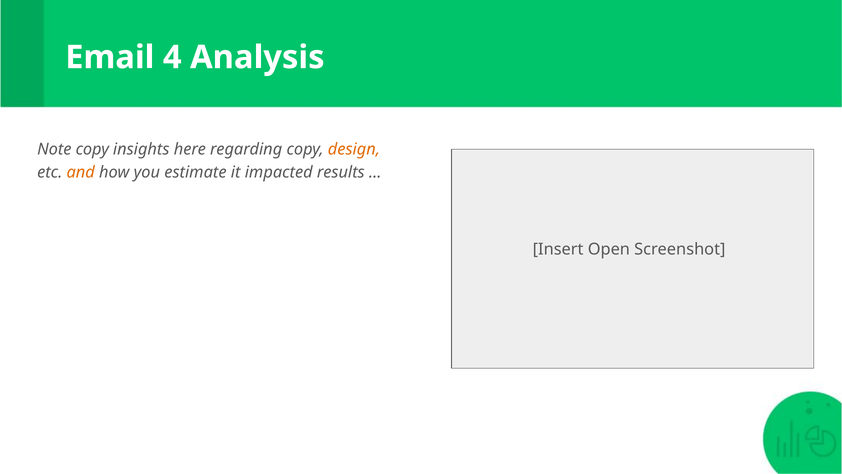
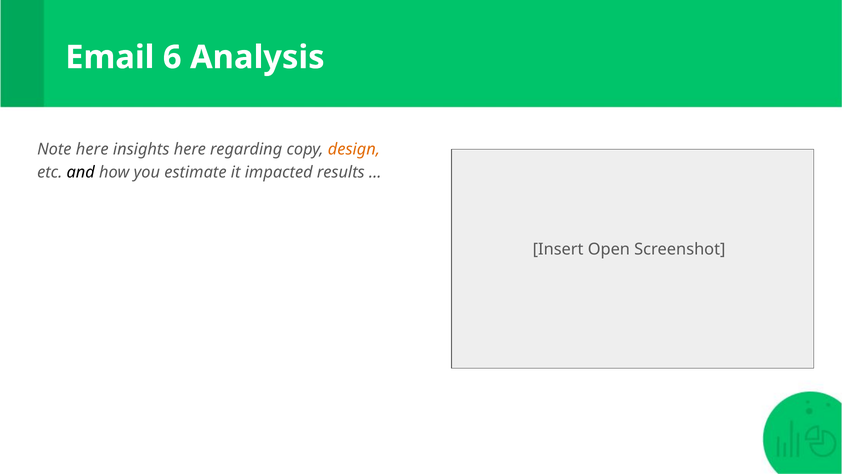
4: 4 -> 6
Note copy: copy -> here
and colour: orange -> black
